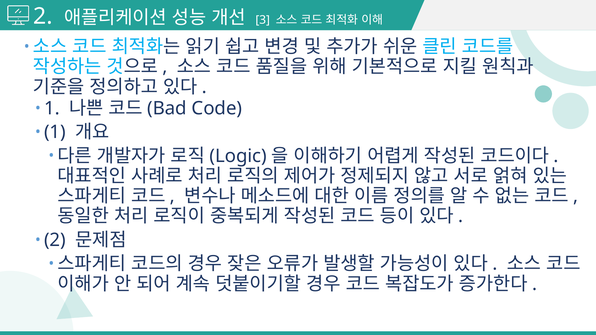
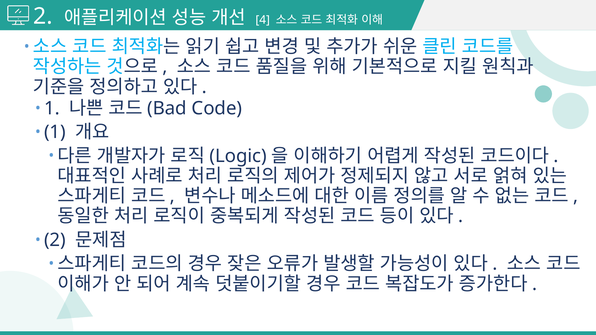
3: 3 -> 4
